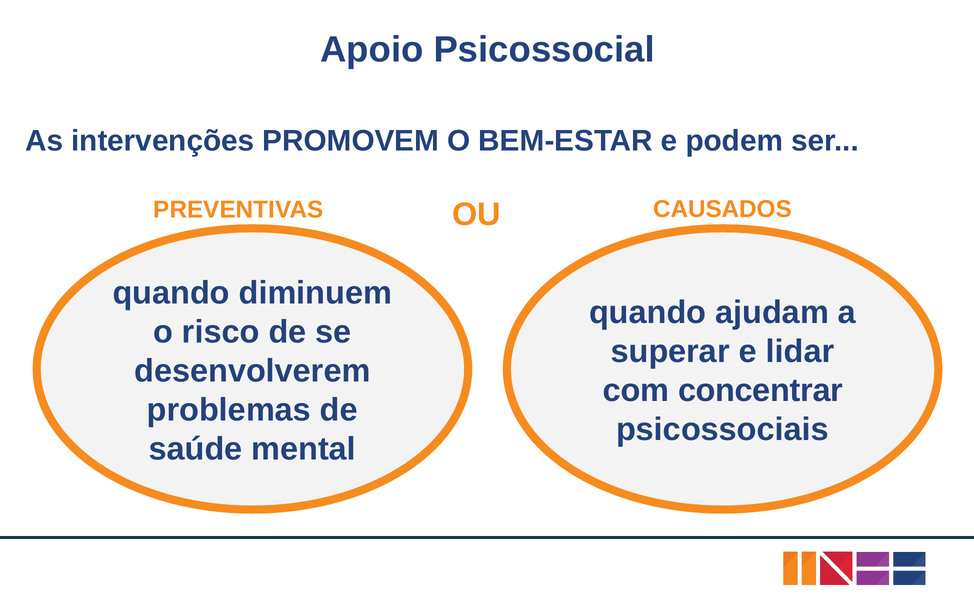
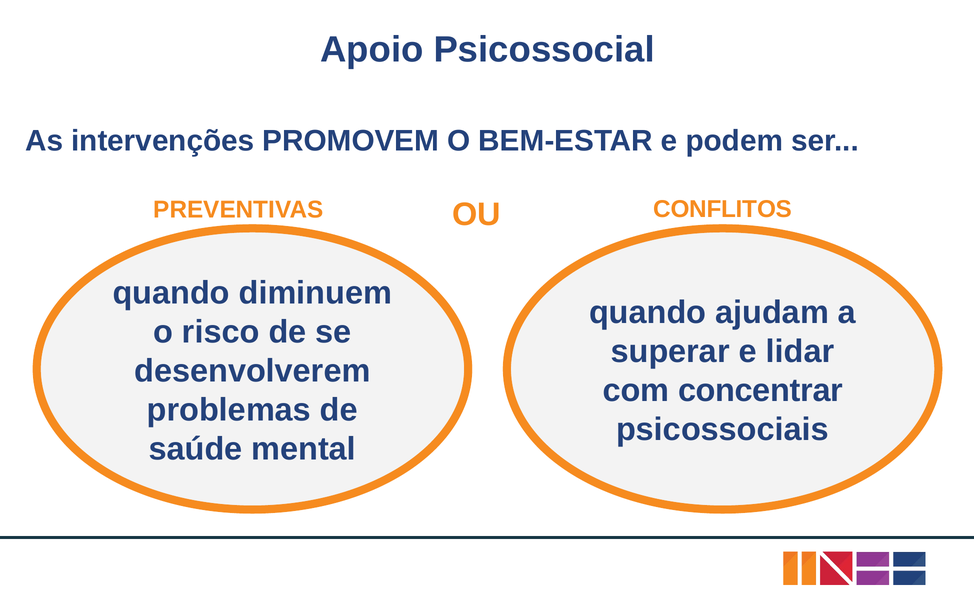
CAUSADOS: CAUSADOS -> CONFLITOS
